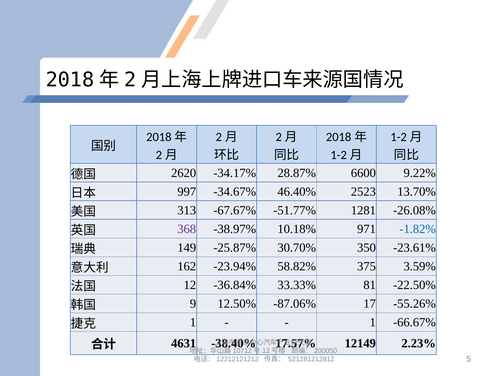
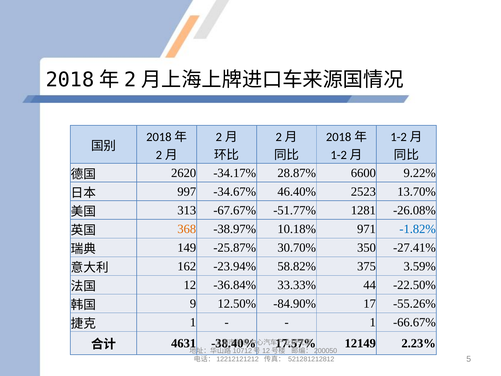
368 colour: purple -> orange
-23.61%: -23.61% -> -27.41%
81: 81 -> 44
-87.06%: -87.06% -> -84.90%
